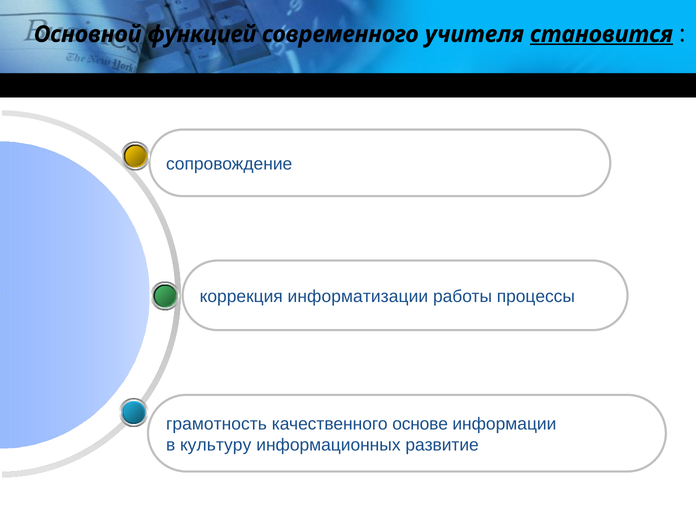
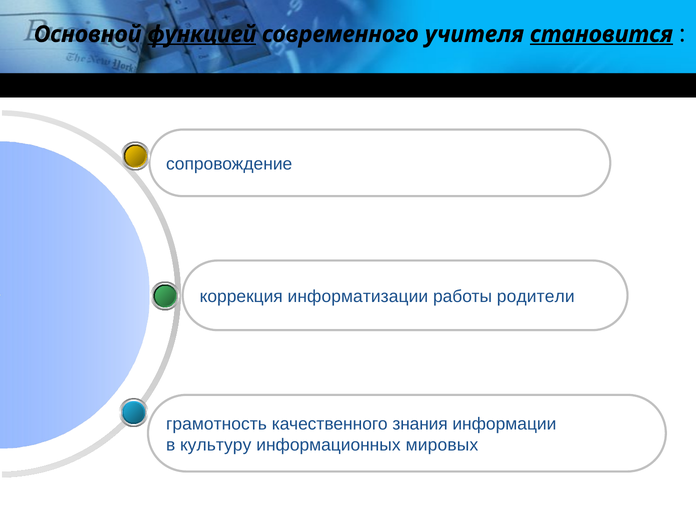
функцией underline: none -> present
процессы: процессы -> родители
основе: основе -> знания
развитие: развитие -> мировых
